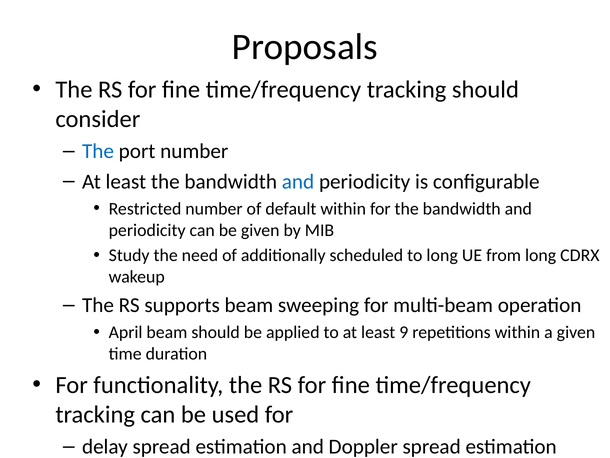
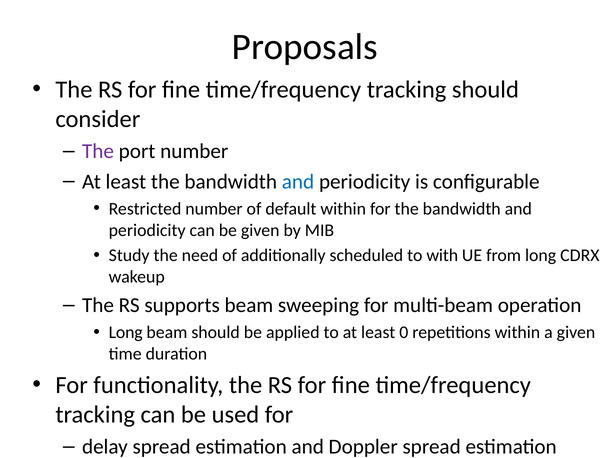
The at (98, 151) colour: blue -> purple
to long: long -> with
April at (126, 332): April -> Long
9: 9 -> 0
